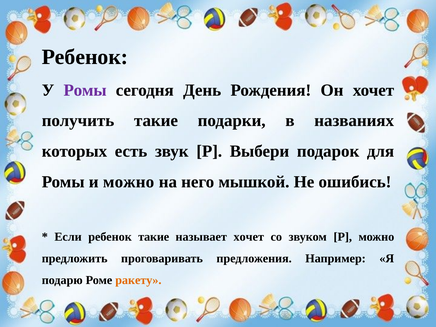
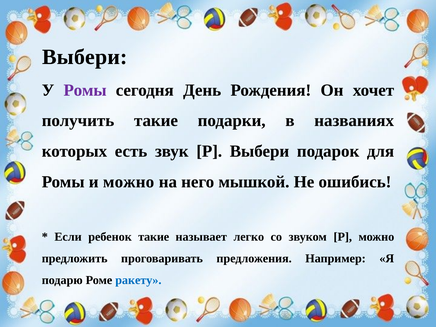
Ребенок at (85, 57): Ребенок -> Выбери
называет хочет: хочет -> легко
ракету colour: orange -> blue
